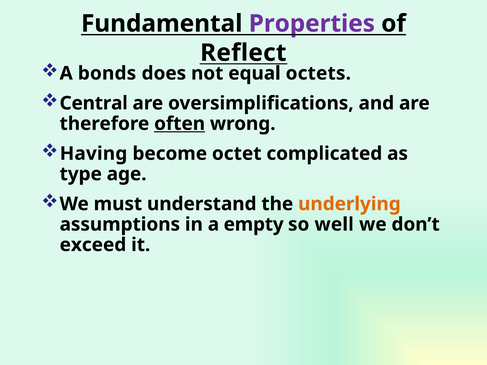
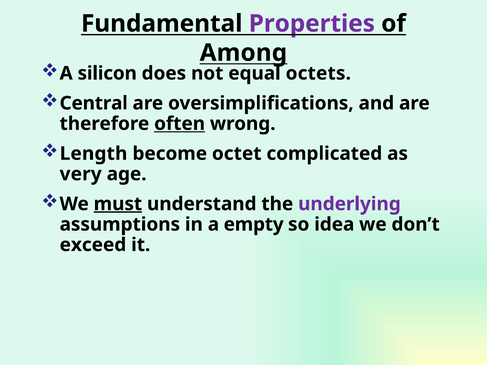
Reflect: Reflect -> Among
bonds: bonds -> silicon
Having: Having -> Length
type: type -> very
must underline: none -> present
underlying colour: orange -> purple
well: well -> idea
